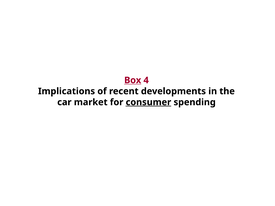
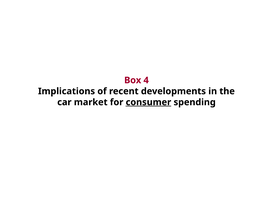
Box underline: present -> none
